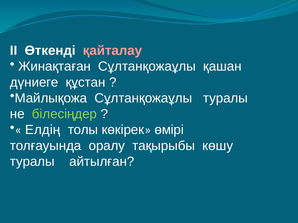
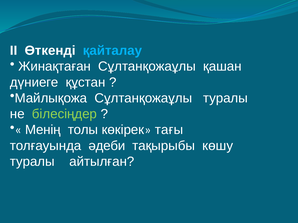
қайталау colour: pink -> light blue
Елдің: Елдің -> Менің
өмірі: өмірі -> тағы
оралу: оралу -> әдеби
